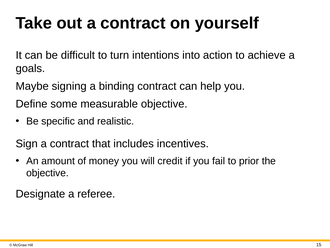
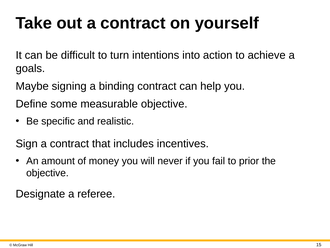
credit: credit -> never
